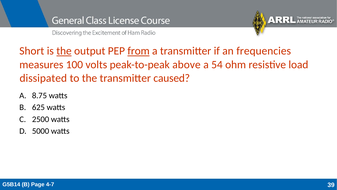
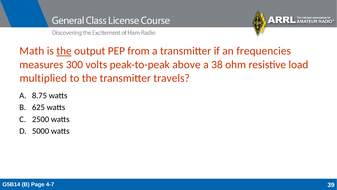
Short: Short -> Math
from underline: present -> none
100: 100 -> 300
54: 54 -> 38
dissipated: dissipated -> multiplied
caused: caused -> travels
